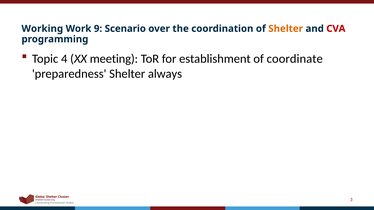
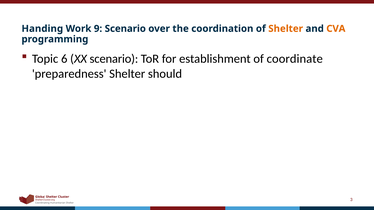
Working: Working -> Handing
CVA colour: red -> orange
4: 4 -> 6
XX meeting: meeting -> scenario
always: always -> should
